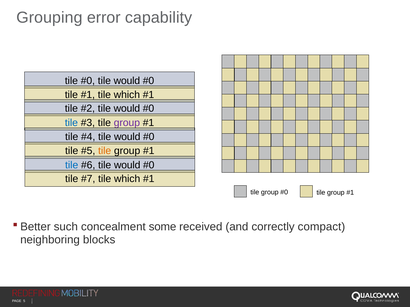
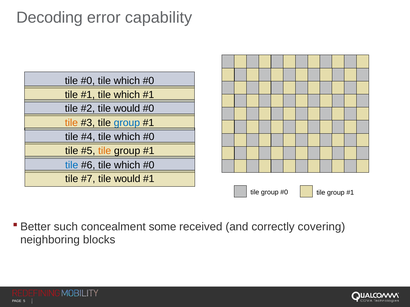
Grouping: Grouping -> Decoding
would at (127, 81): would -> which
tile at (71, 123) colour: blue -> orange
group at (127, 123) colour: purple -> blue
would at (127, 137): would -> which
would at (127, 165): would -> which
which at (127, 179): which -> would
compact: compact -> covering
